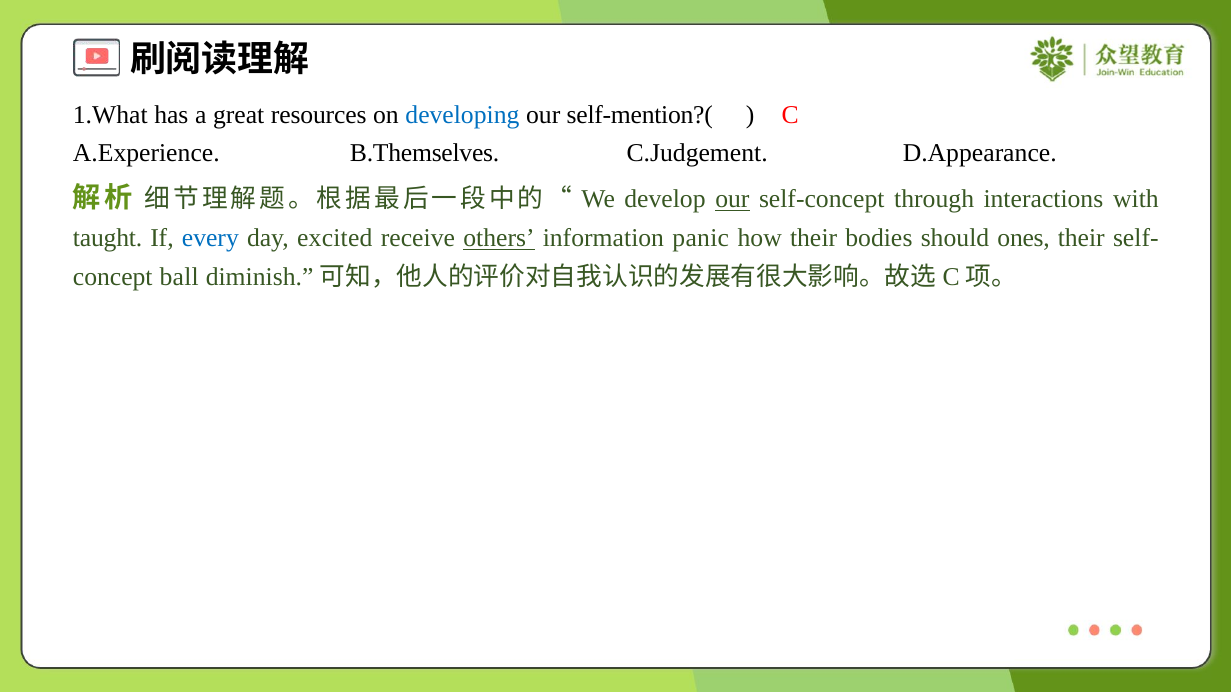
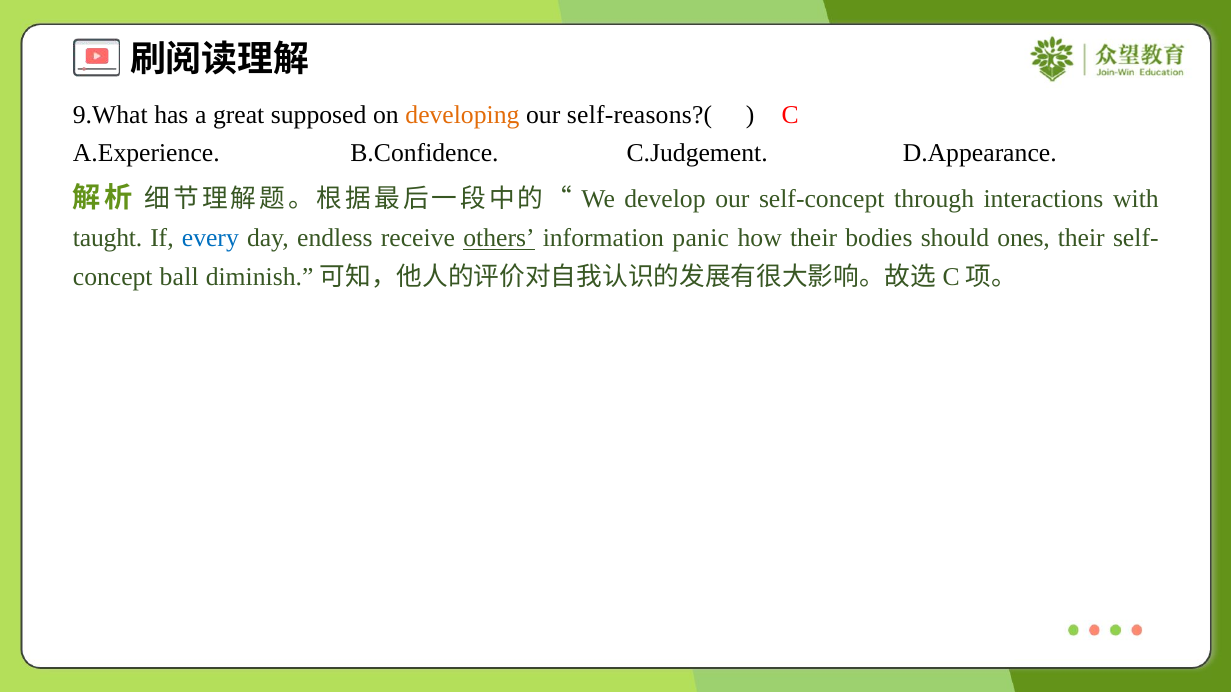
1.What: 1.What -> 9.What
resources: resources -> supposed
developing colour: blue -> orange
self-mention?(: self-mention?( -> self-reasons?(
B.Themselves: B.Themselves -> B.Confidence
our at (732, 199) underline: present -> none
excited: excited -> endless
